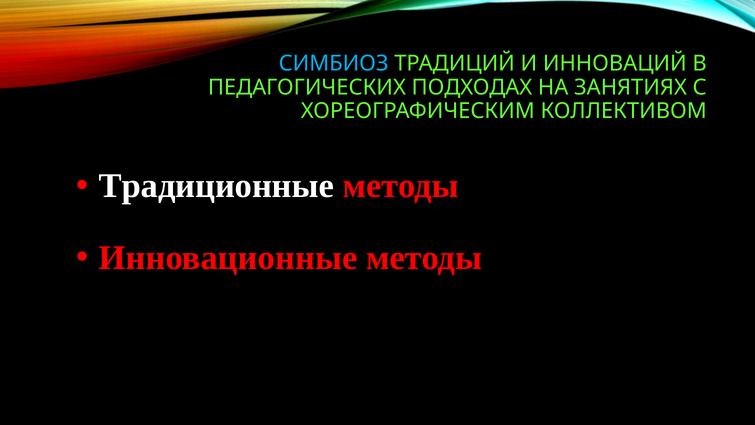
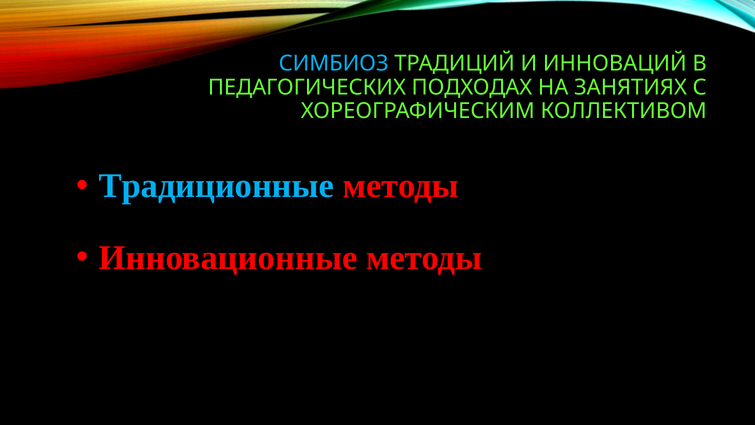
Традиционные colour: white -> light blue
